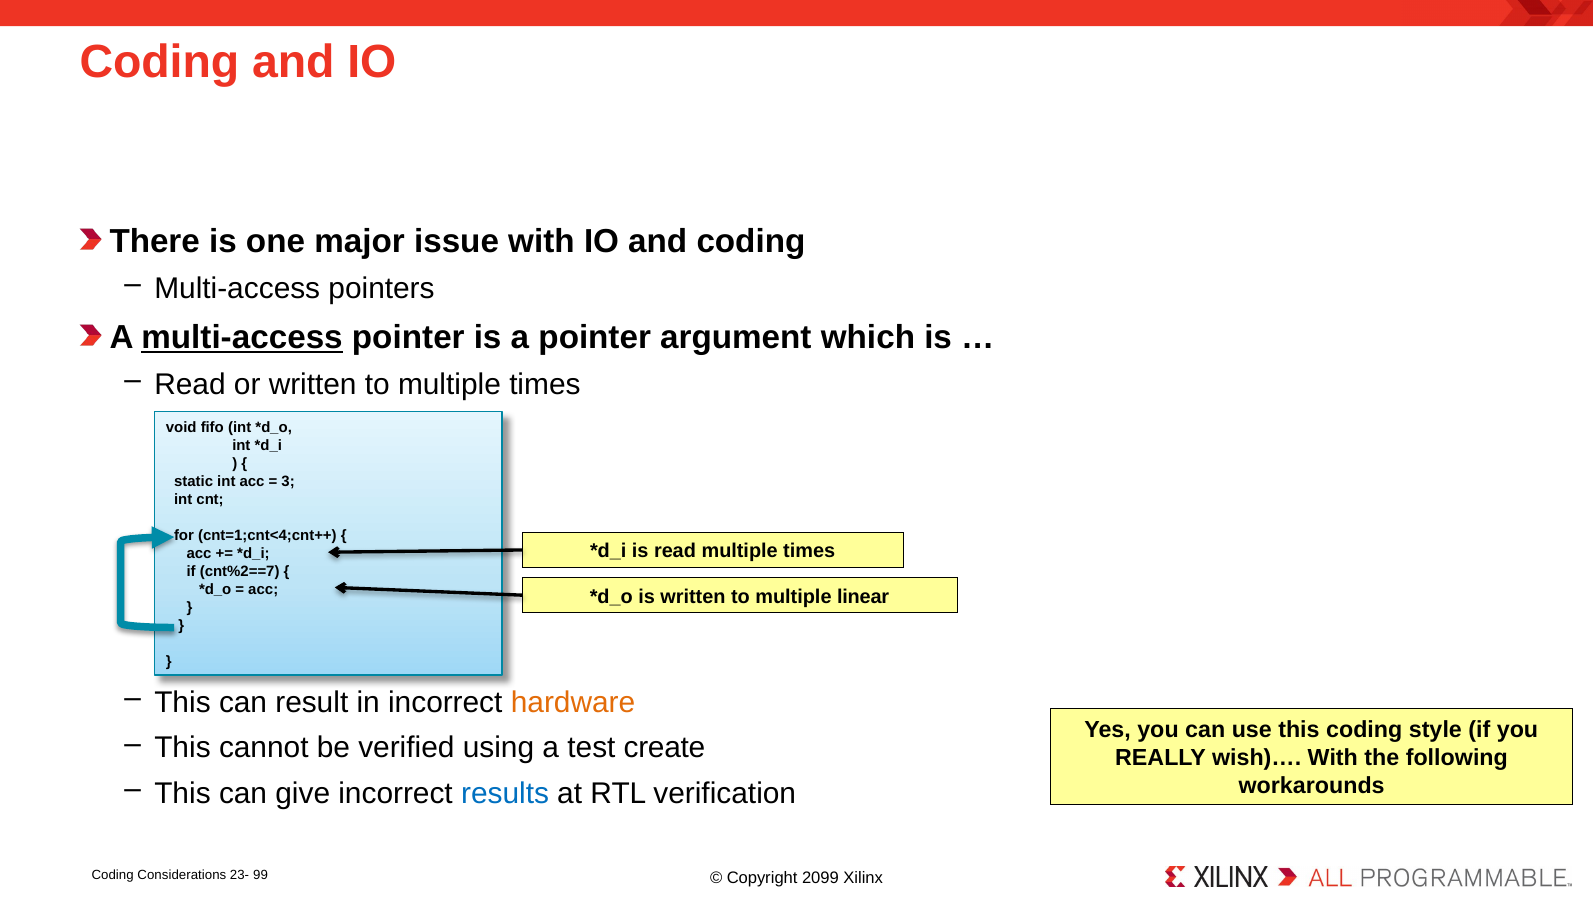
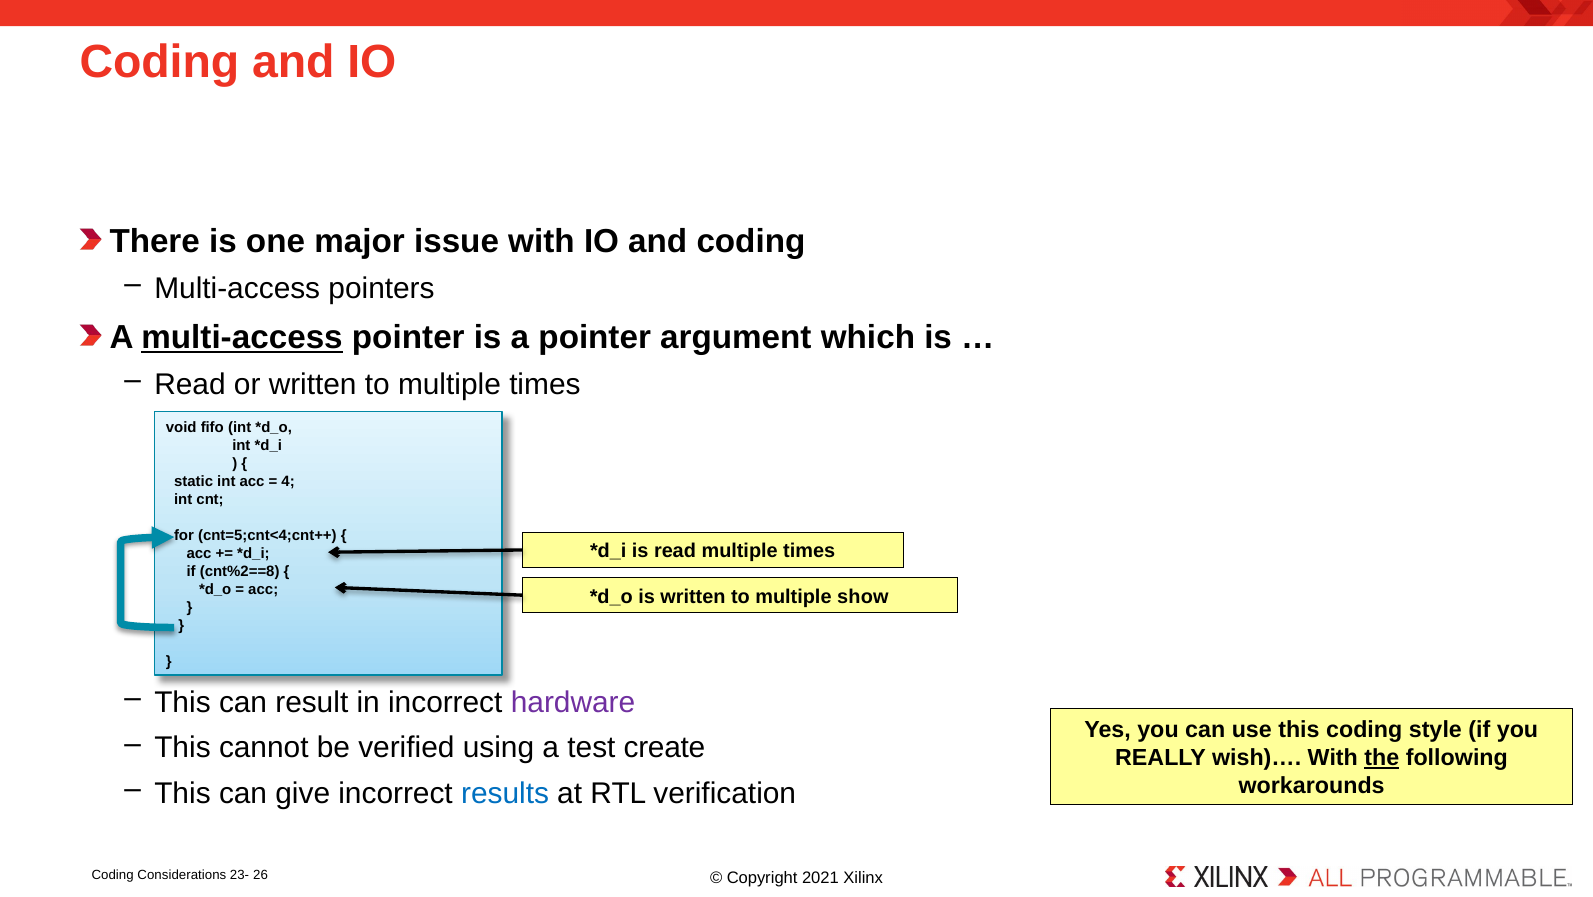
3: 3 -> 4
cnt=1;cnt<4;cnt++: cnt=1;cnt<4;cnt++ -> cnt=5;cnt<4;cnt++
cnt%2==7: cnt%2==7 -> cnt%2==8
linear: linear -> show
hardware colour: orange -> purple
the underline: none -> present
99: 99 -> 26
2099: 2099 -> 2021
